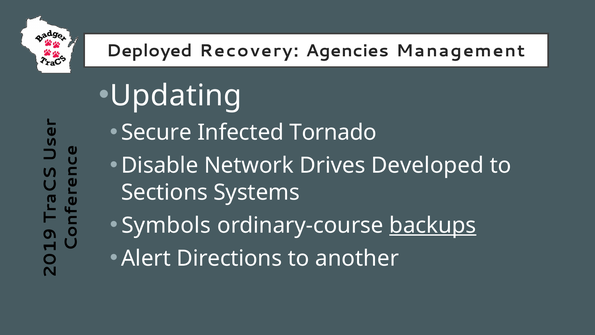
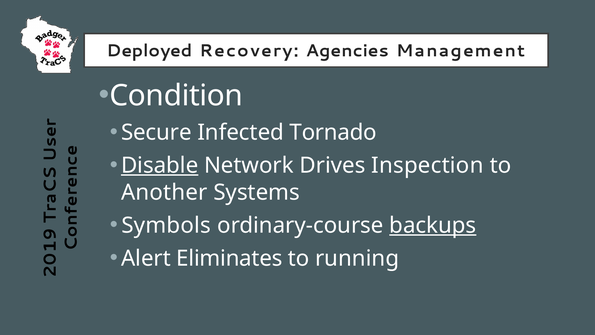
Updating: Updating -> Condition
Disable underline: none -> present
Developed: Developed -> Inspection
Sections: Sections -> Another
Directions: Directions -> Eliminates
another: another -> running
